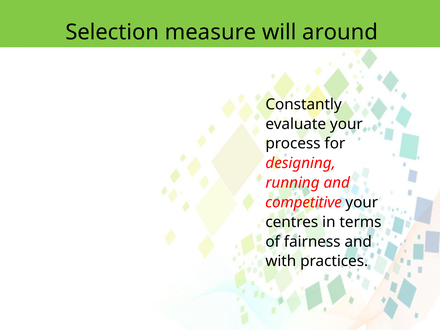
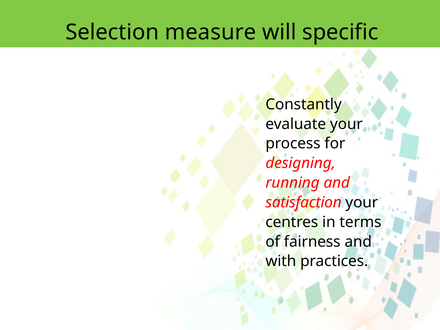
around: around -> specific
competitive: competitive -> satisfaction
